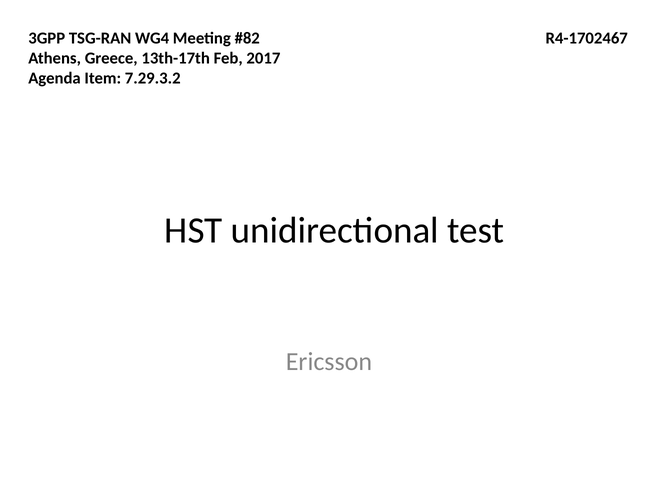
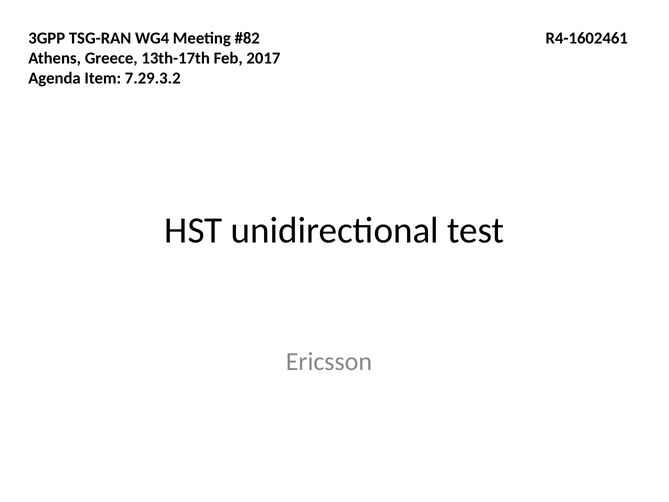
R4-1702467: R4-1702467 -> R4-1602461
